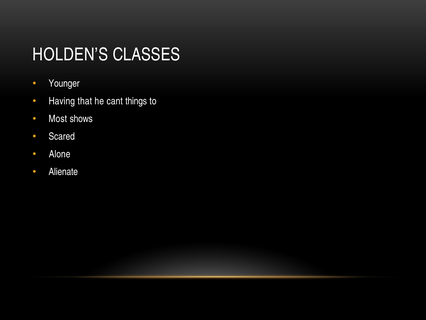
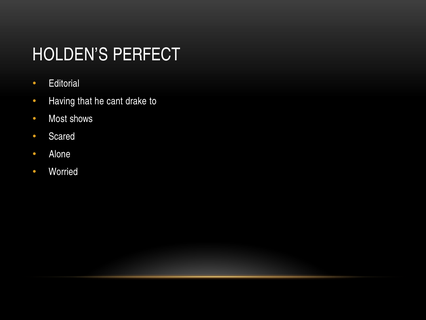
CLASSES: CLASSES -> PERFECT
Younger: Younger -> Editorial
things: things -> drake
Alienate: Alienate -> Worried
